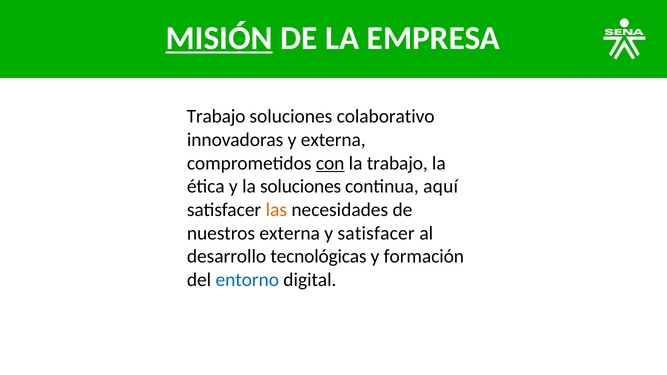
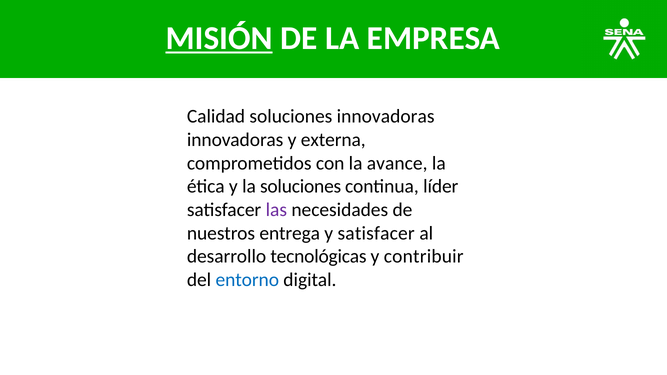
Trabajo at (216, 117): Trabajo -> Calidad
soluciones colaborativo: colaborativo -> innovadoras
con underline: present -> none
la trabajo: trabajo -> avance
aquí: aquí -> líder
las colour: orange -> purple
nuestros externa: externa -> entrega
formación: formación -> contribuir
